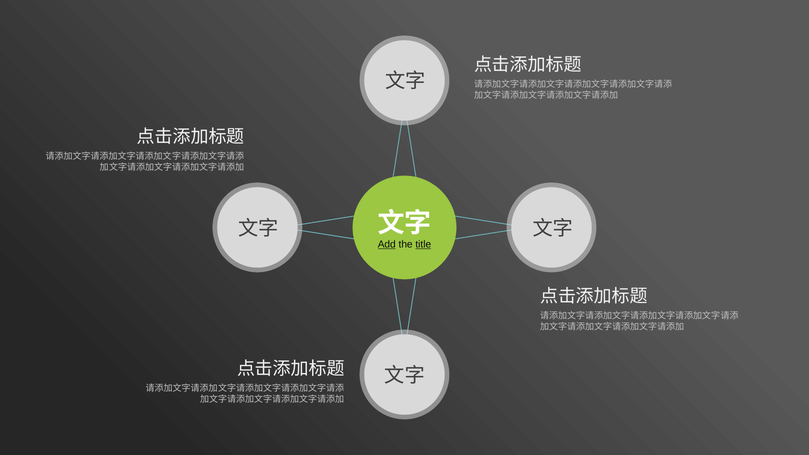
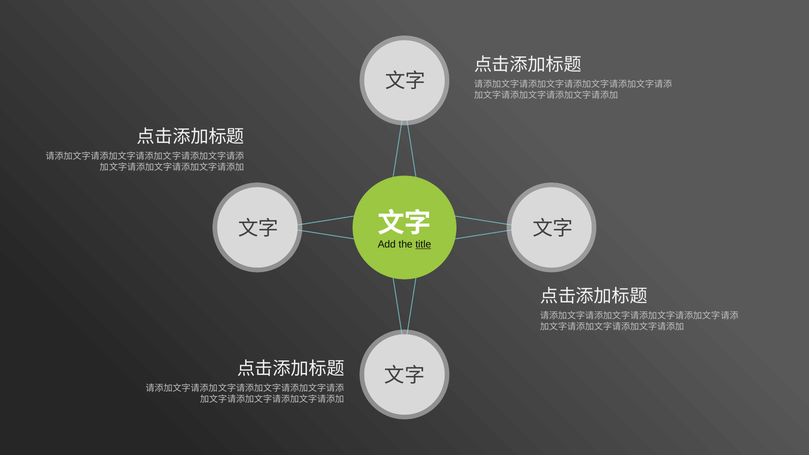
Add underline: present -> none
